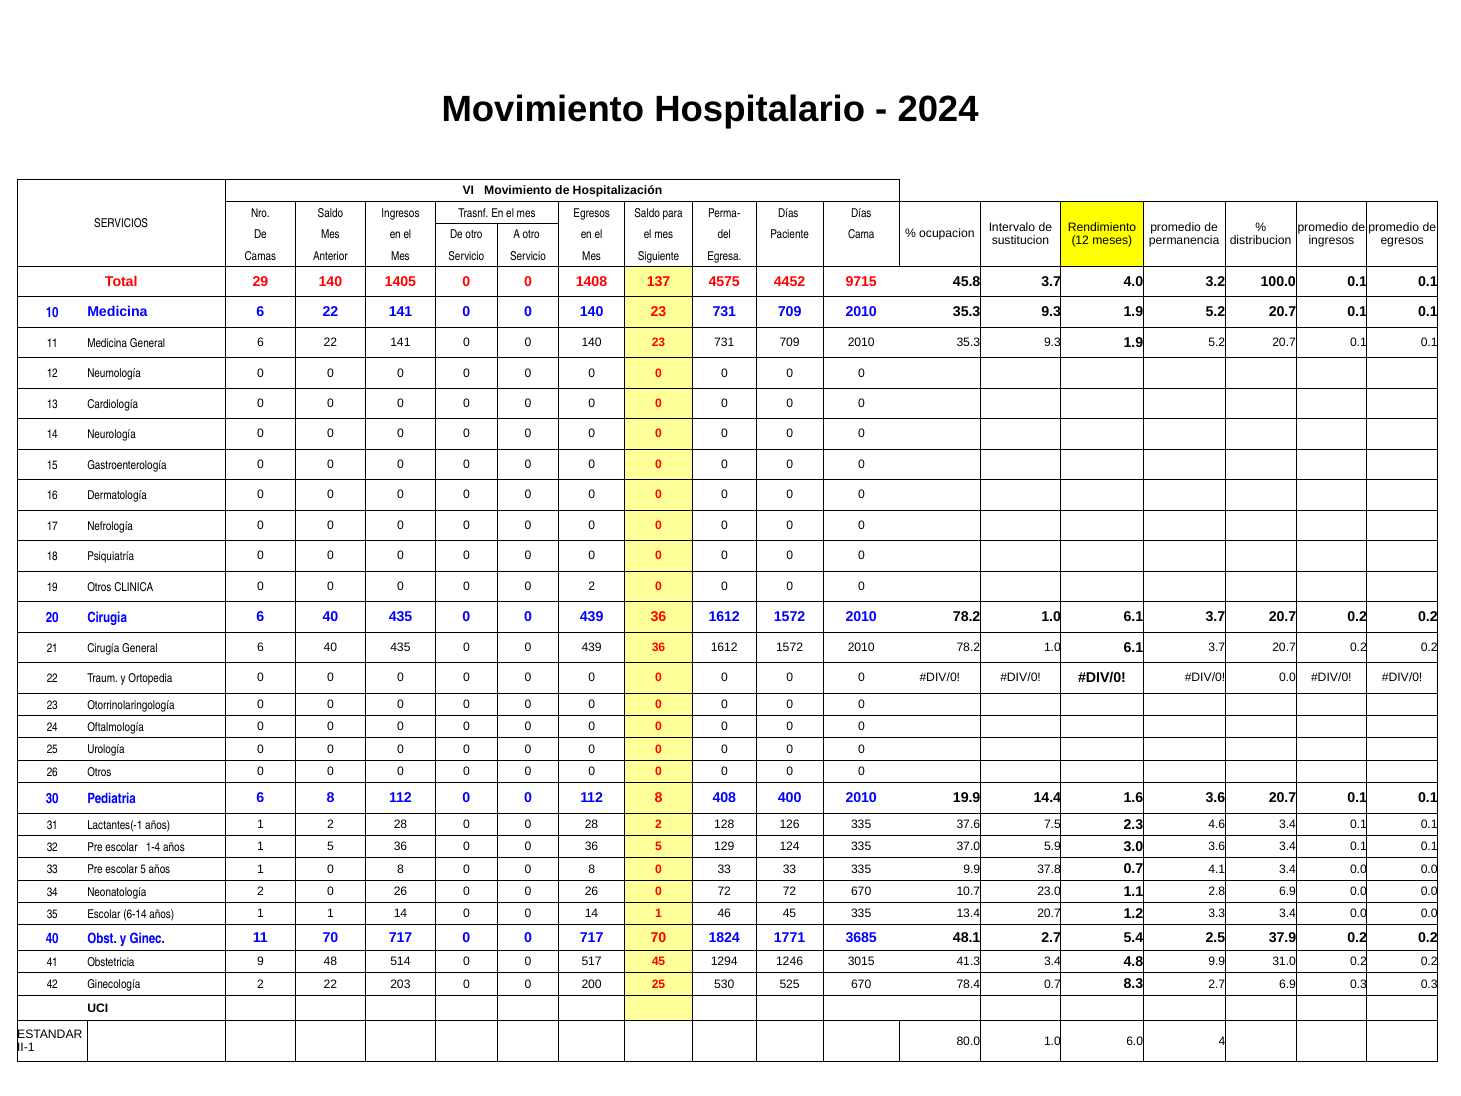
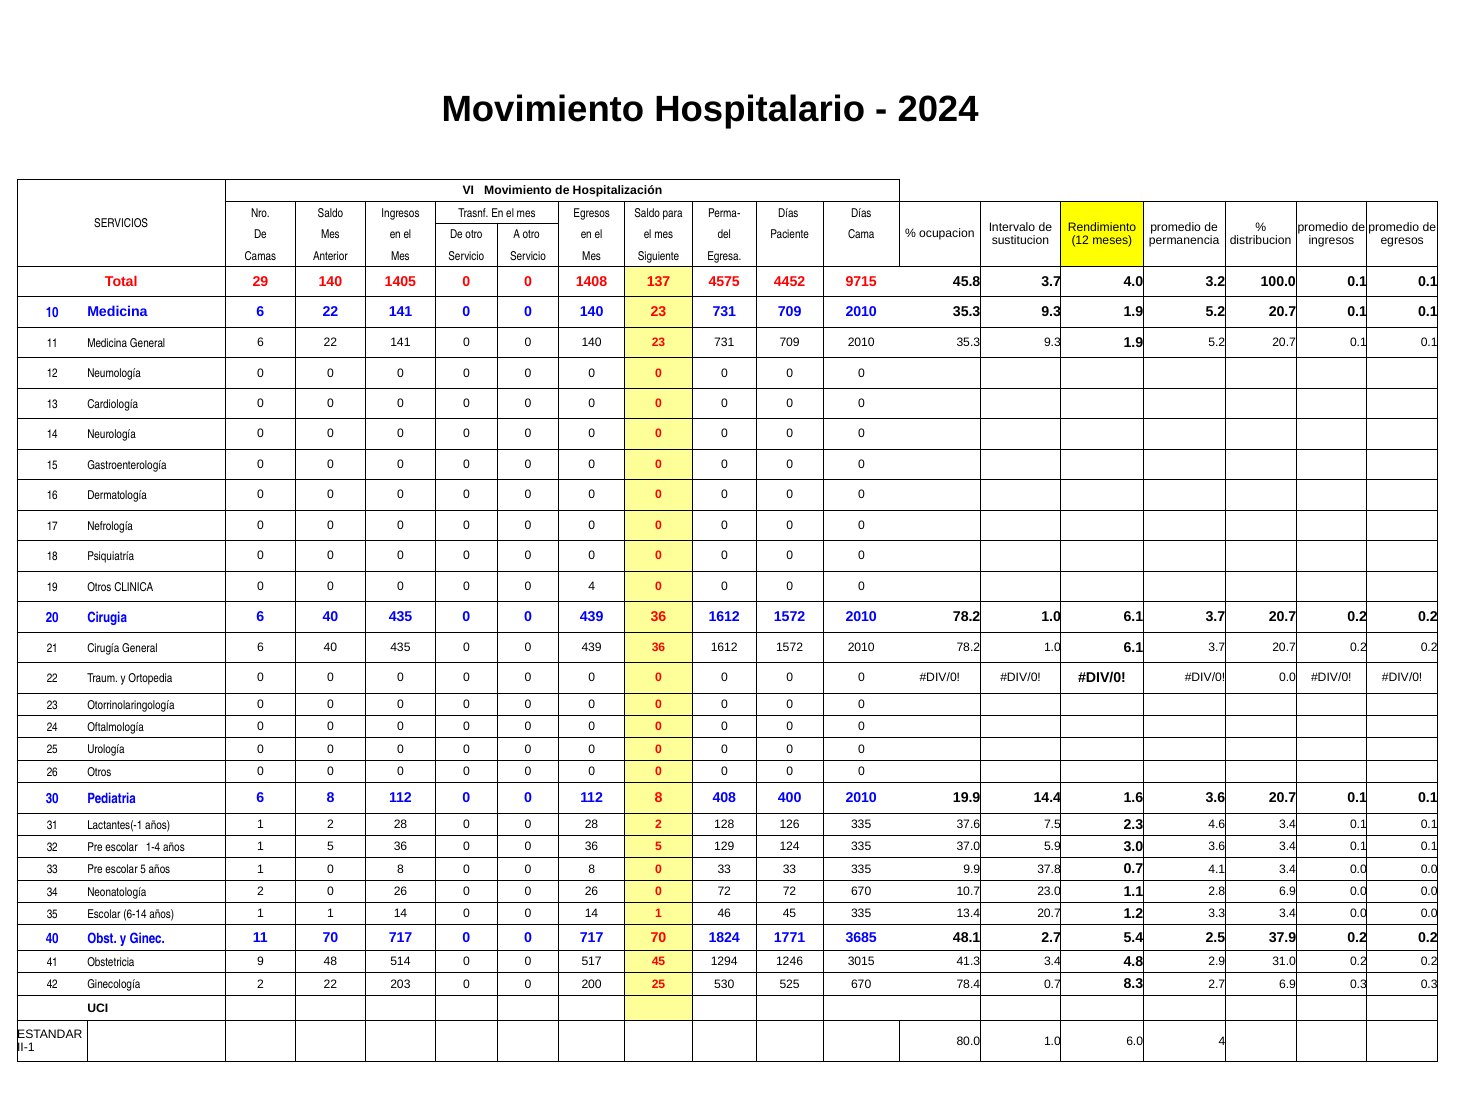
0 2: 2 -> 4
4.8 9.9: 9.9 -> 2.9
